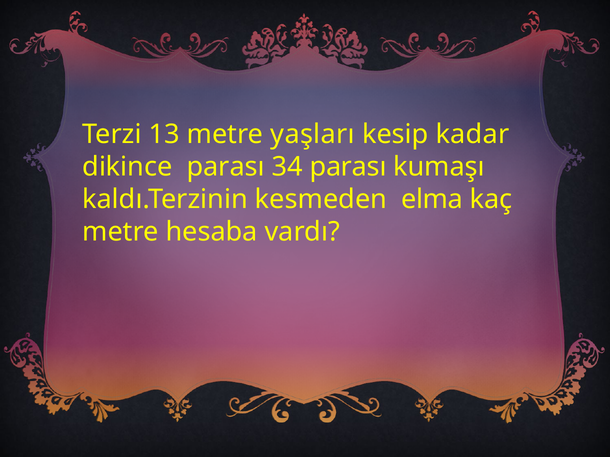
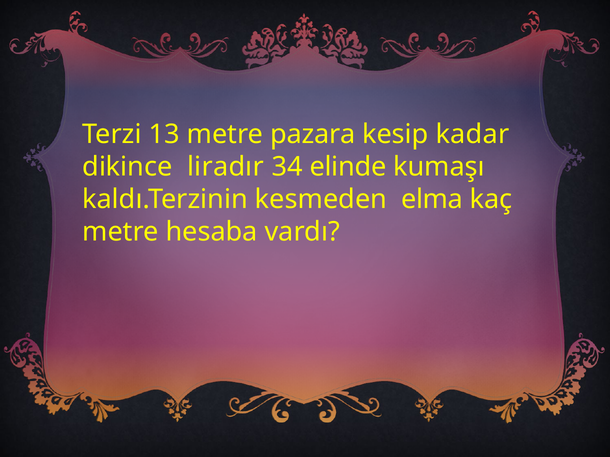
yaşları: yaşları -> pazara
dikince parası: parası -> liradır
34 parası: parası -> elinde
